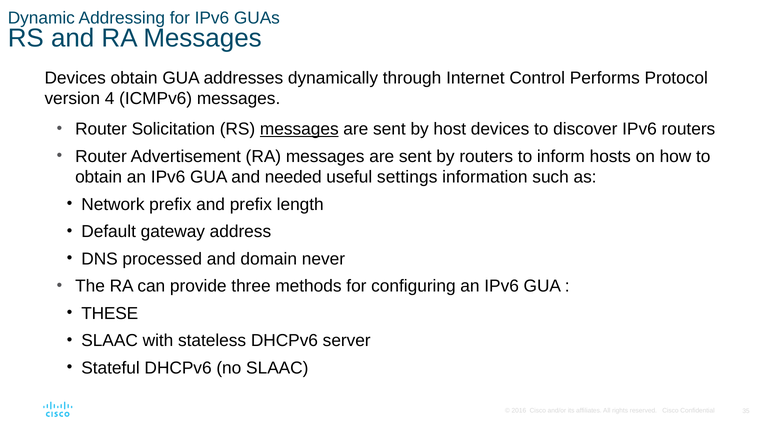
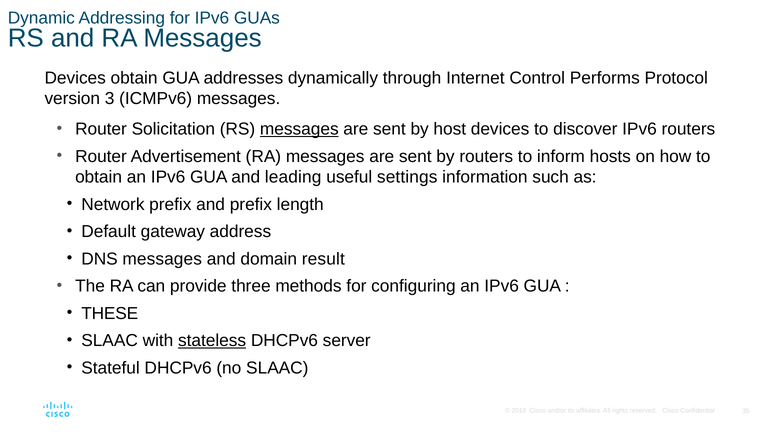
4: 4 -> 3
needed: needed -> leading
DNS processed: processed -> messages
never: never -> result
stateless underline: none -> present
